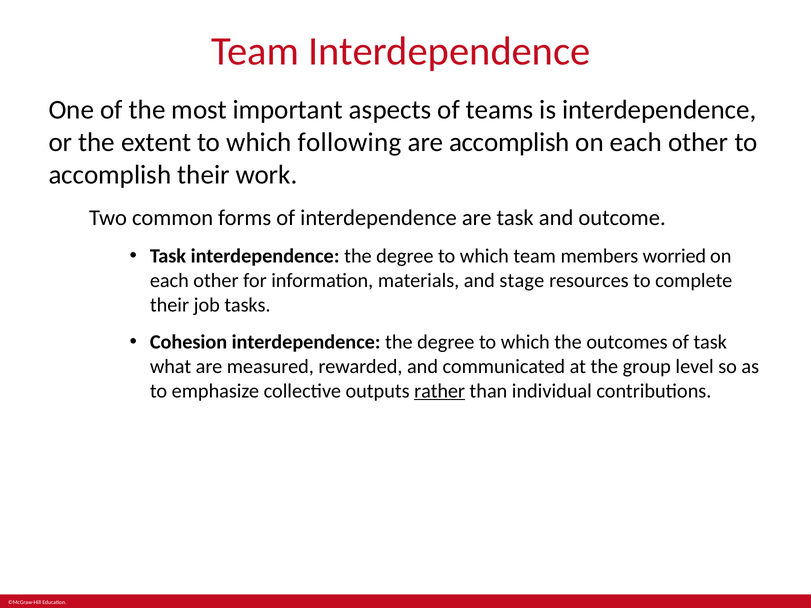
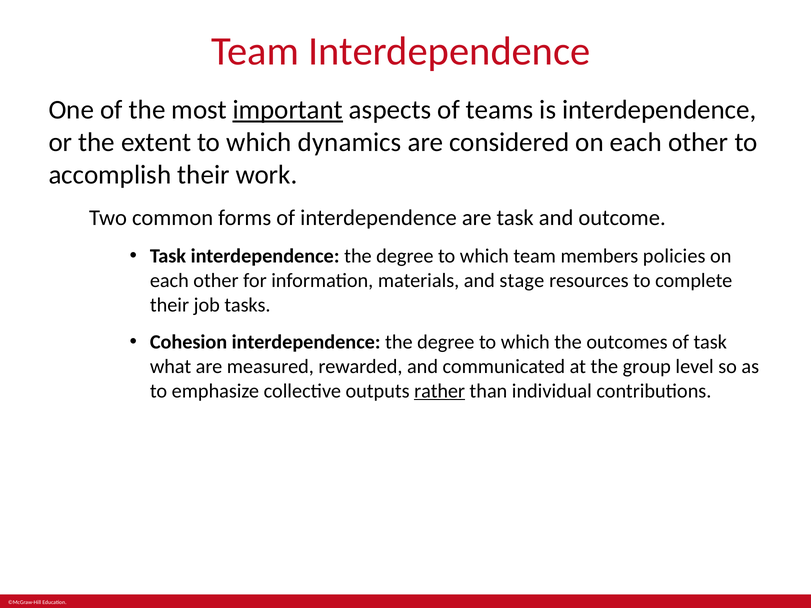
important underline: none -> present
following: following -> dynamics
are accomplish: accomplish -> considered
worried: worried -> policies
